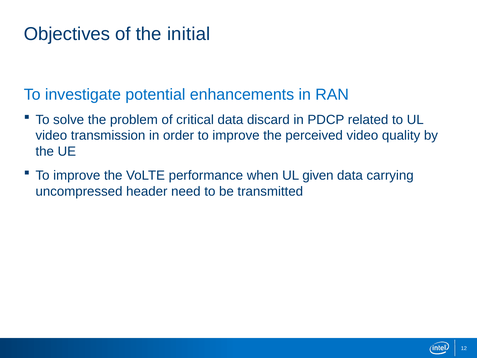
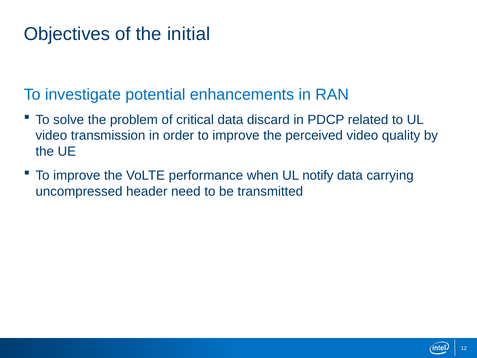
given: given -> notify
